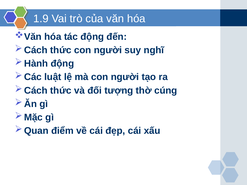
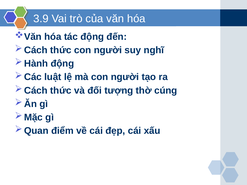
1.9: 1.9 -> 3.9
